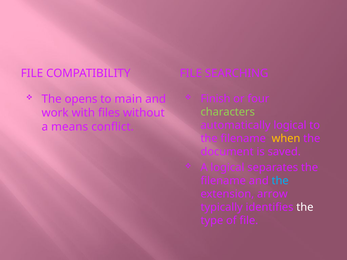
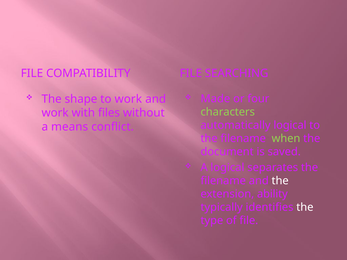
Finish: Finish -> Made
opens: opens -> shape
to main: main -> work
when colour: yellow -> light green
the at (280, 181) colour: light blue -> white
arrow: arrow -> ability
